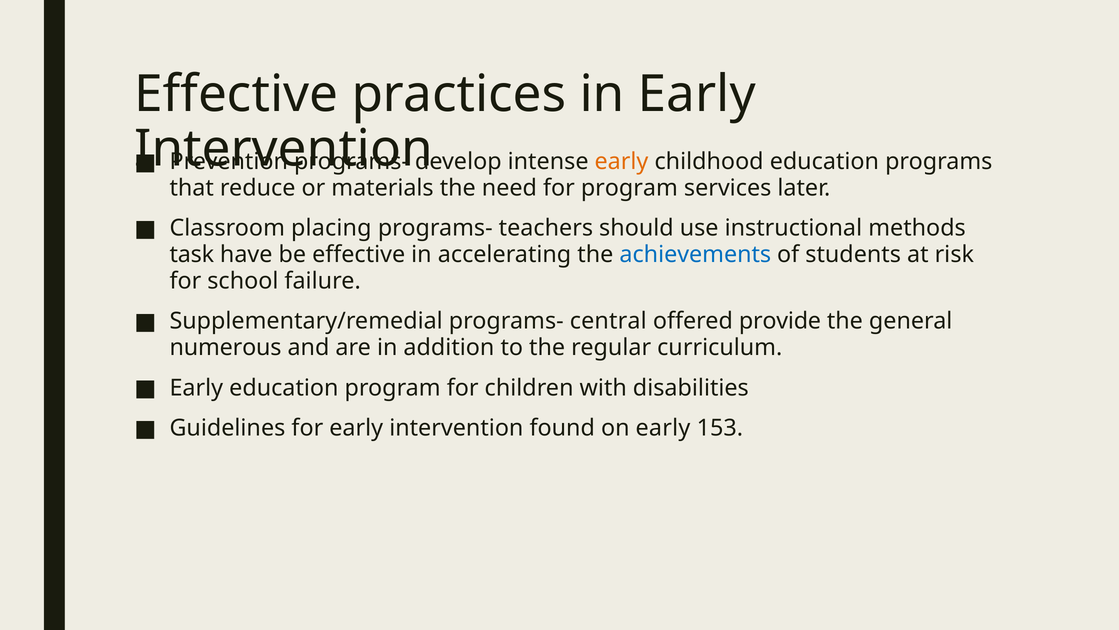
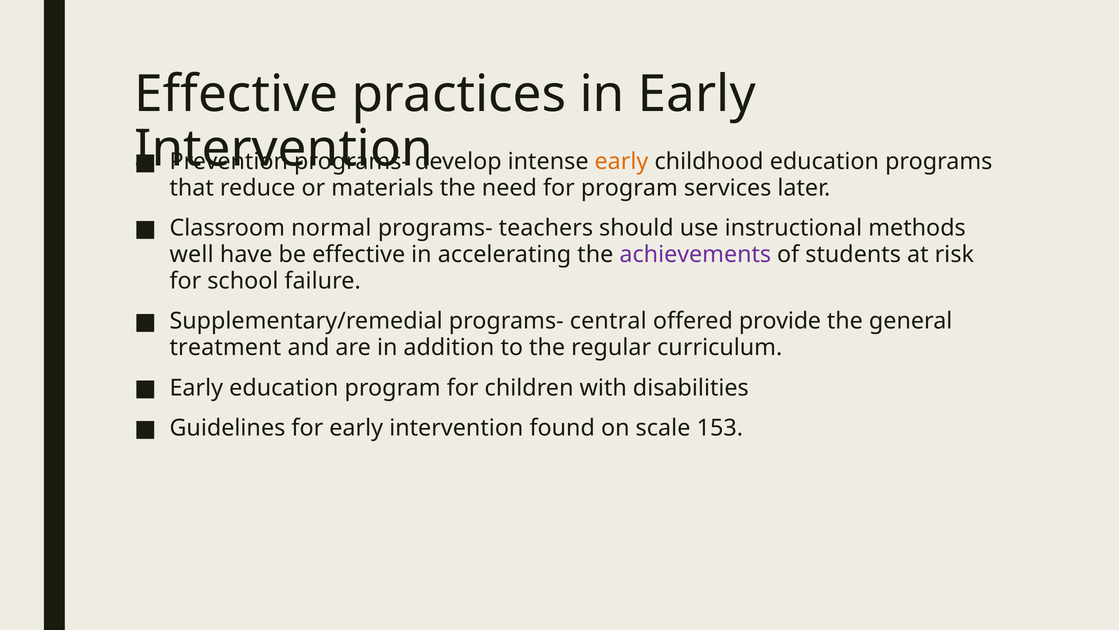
placing: placing -> normal
task: task -> well
achievements colour: blue -> purple
numerous: numerous -> treatment
on early: early -> scale
